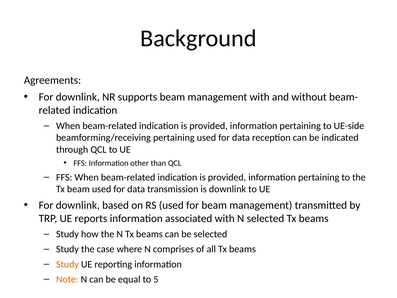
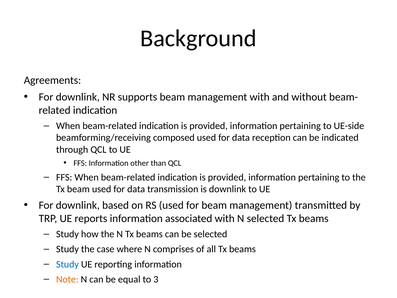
beamforming/receiving pertaining: pertaining -> composed
Study at (67, 264) colour: orange -> blue
5: 5 -> 3
